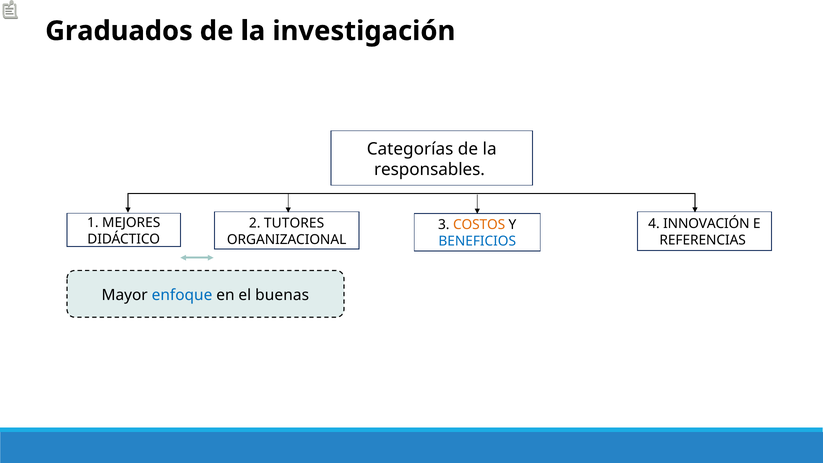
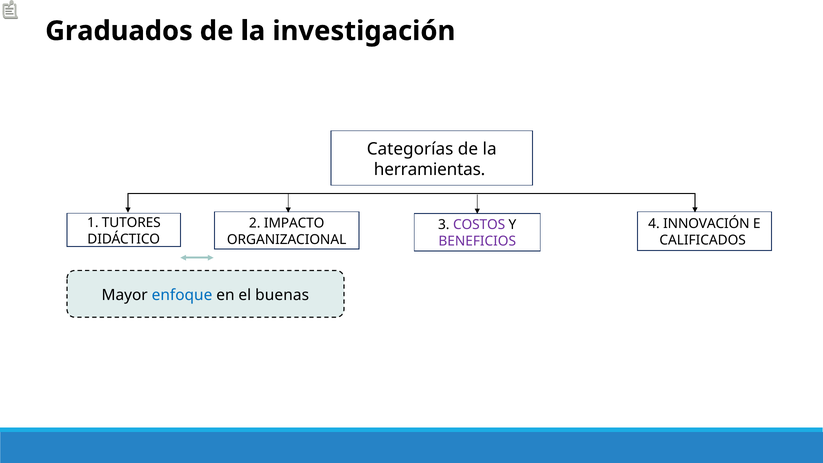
responsables: responsables -> herramientas
MEJORES: MEJORES -> TUTORES
TUTORES: TUTORES -> IMPACTO
COSTOS colour: orange -> purple
REFERENCIAS: REFERENCIAS -> CALIFICADOS
BENEFICIOS colour: blue -> purple
